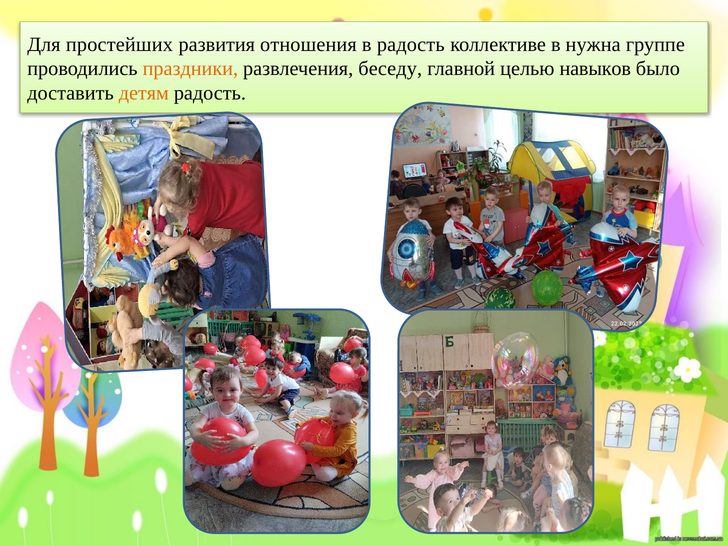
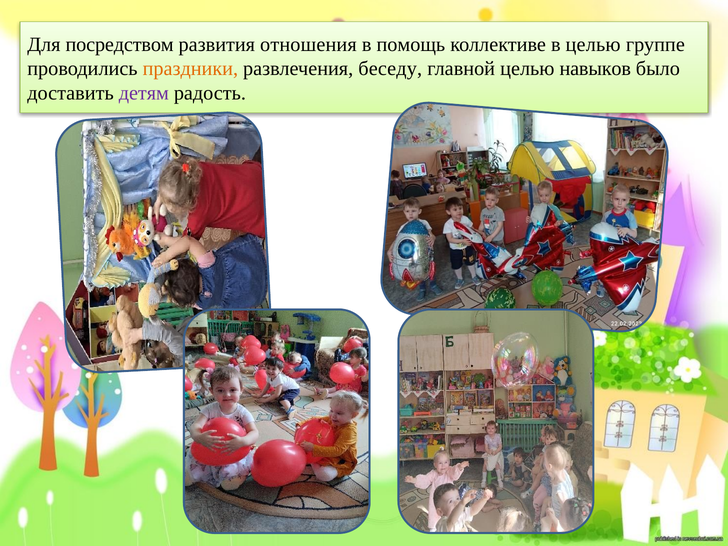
простейших: простейших -> посредством
в радость: радость -> помощь
в нужна: нужна -> целью
детям colour: orange -> purple
